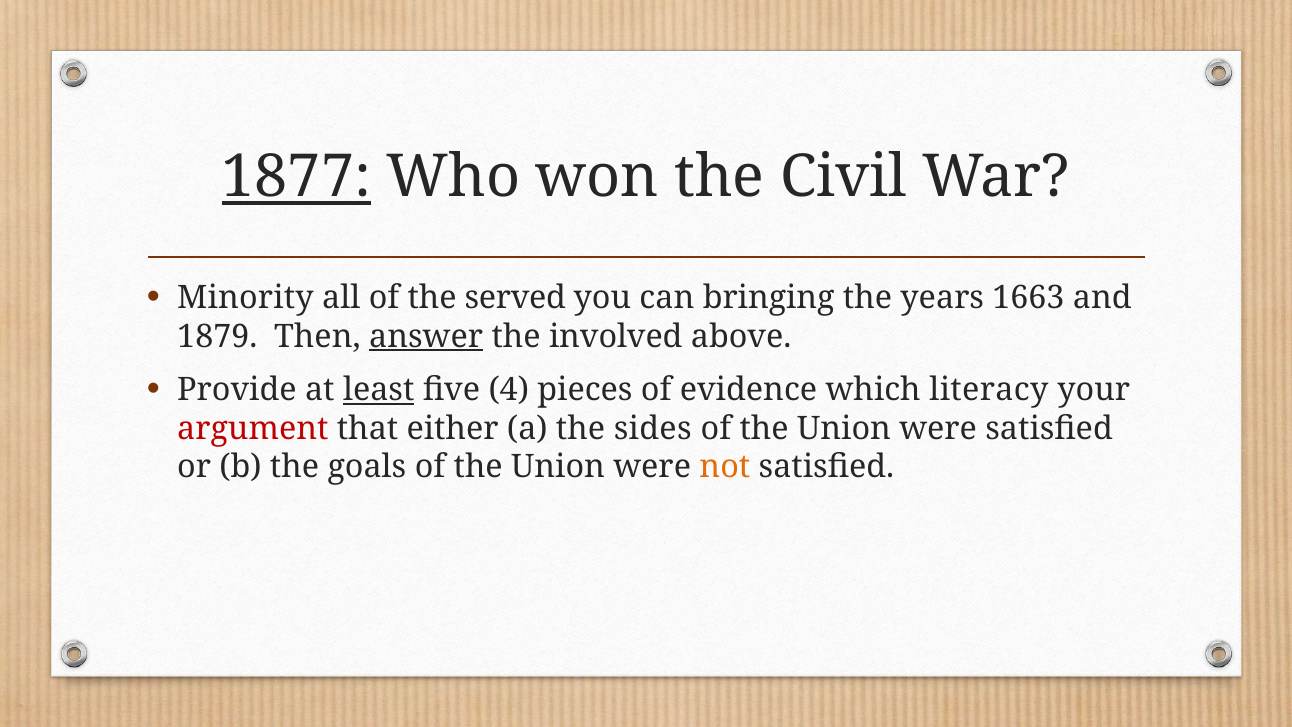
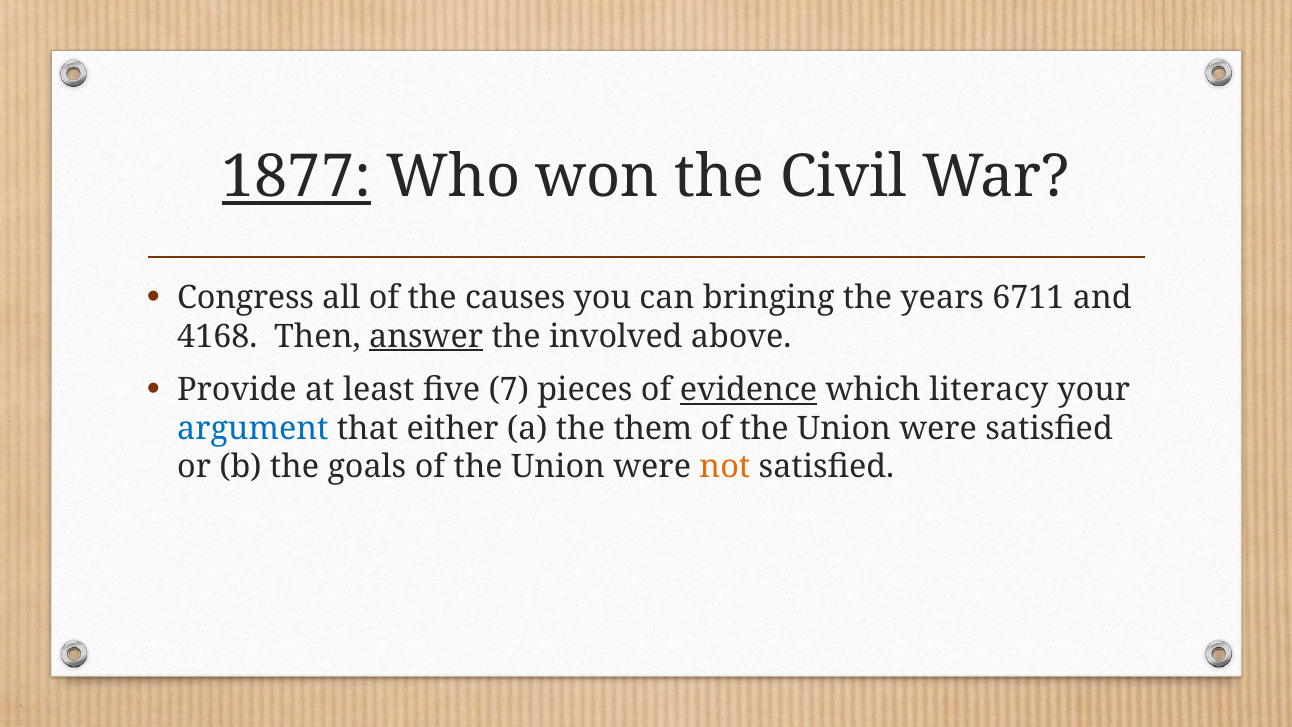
Minority: Minority -> Congress
served: served -> causes
1663: 1663 -> 6711
1879: 1879 -> 4168
least underline: present -> none
4: 4 -> 7
evidence underline: none -> present
argument colour: red -> blue
sides: sides -> them
